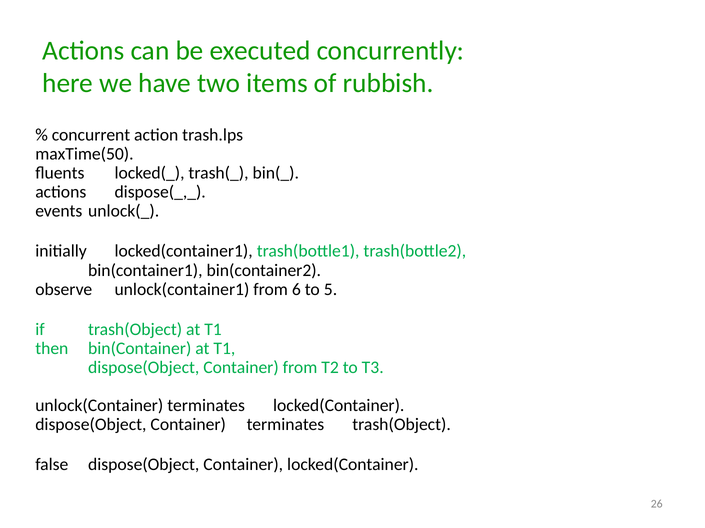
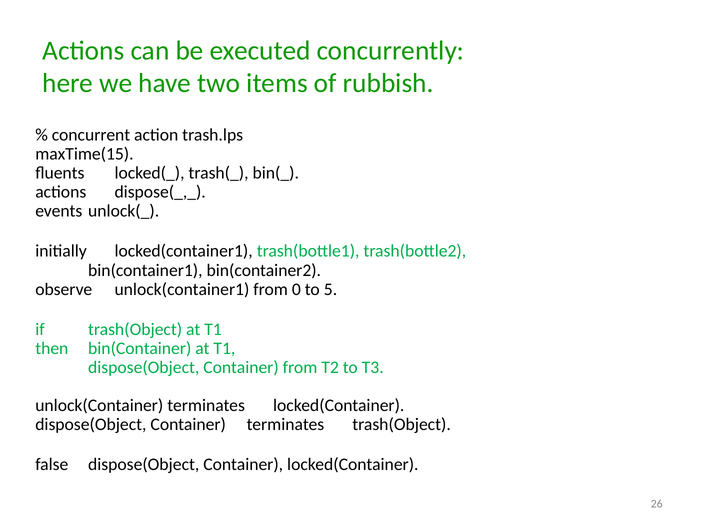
maxTime(50: maxTime(50 -> maxTime(15
6: 6 -> 0
